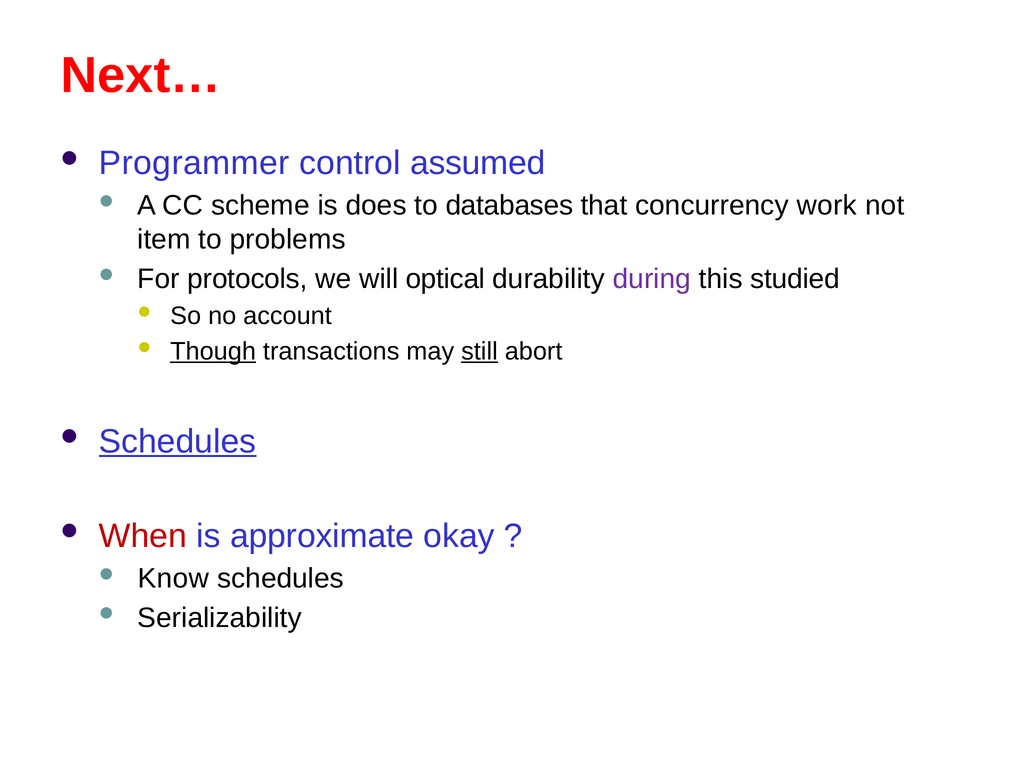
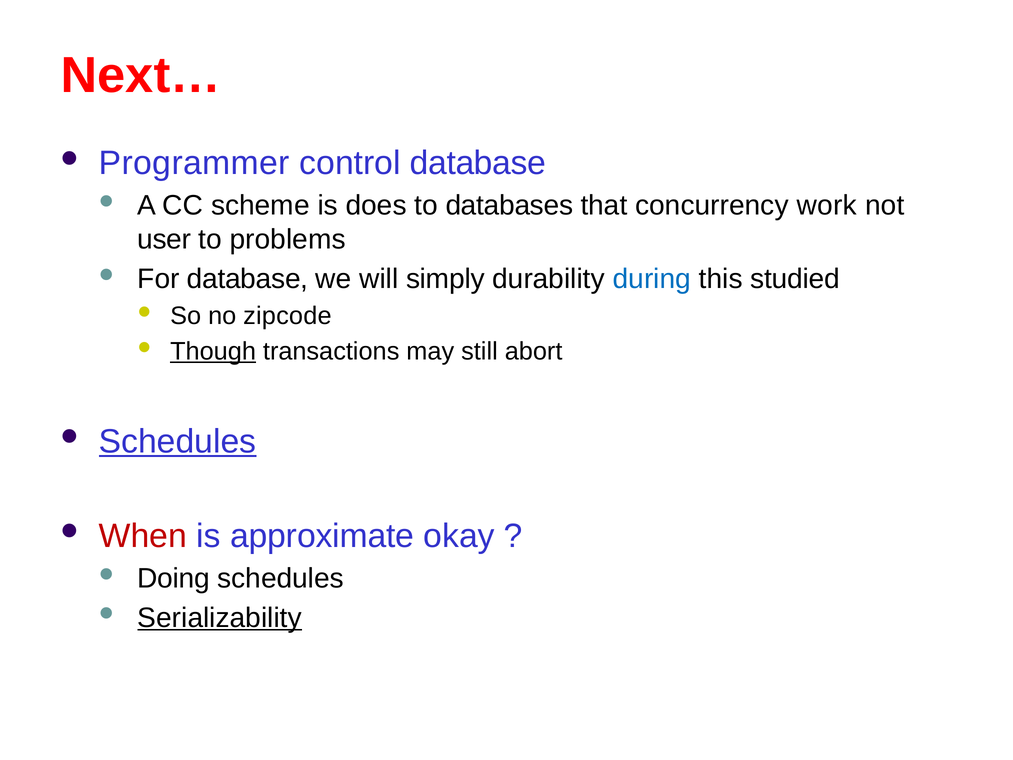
control assumed: assumed -> database
item: item -> user
For protocols: protocols -> database
optical: optical -> simply
during colour: purple -> blue
account: account -> zipcode
still underline: present -> none
Know: Know -> Doing
Serializability underline: none -> present
